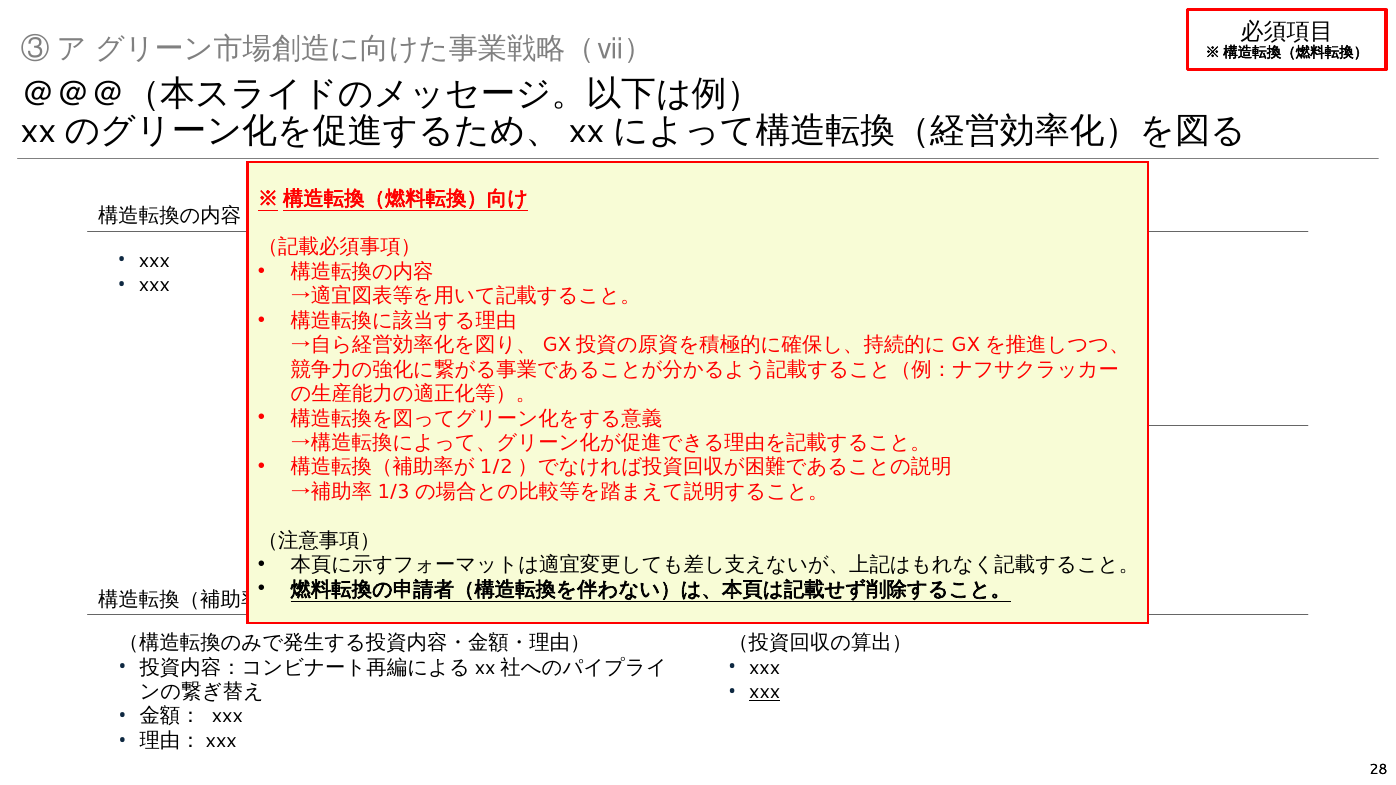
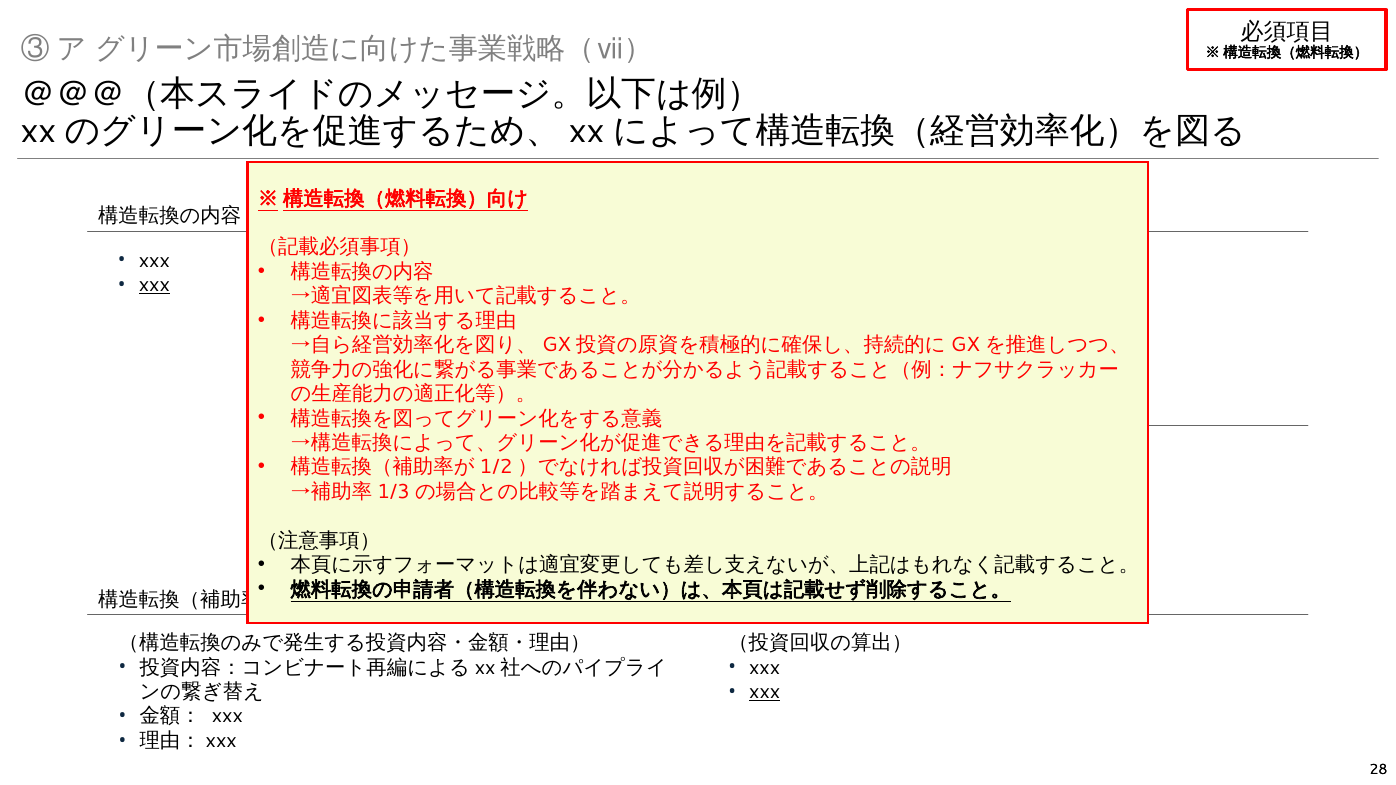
xxx at (154, 285) underline: none -> present
